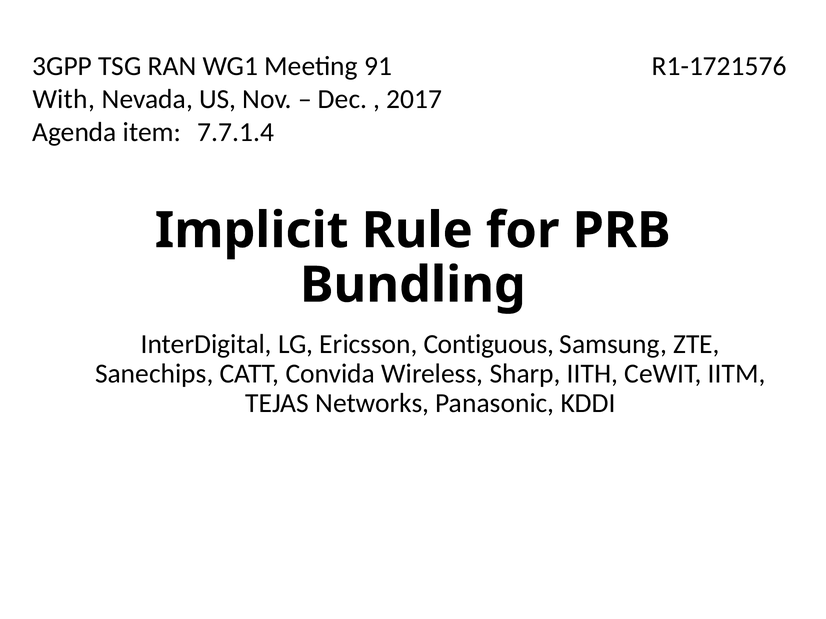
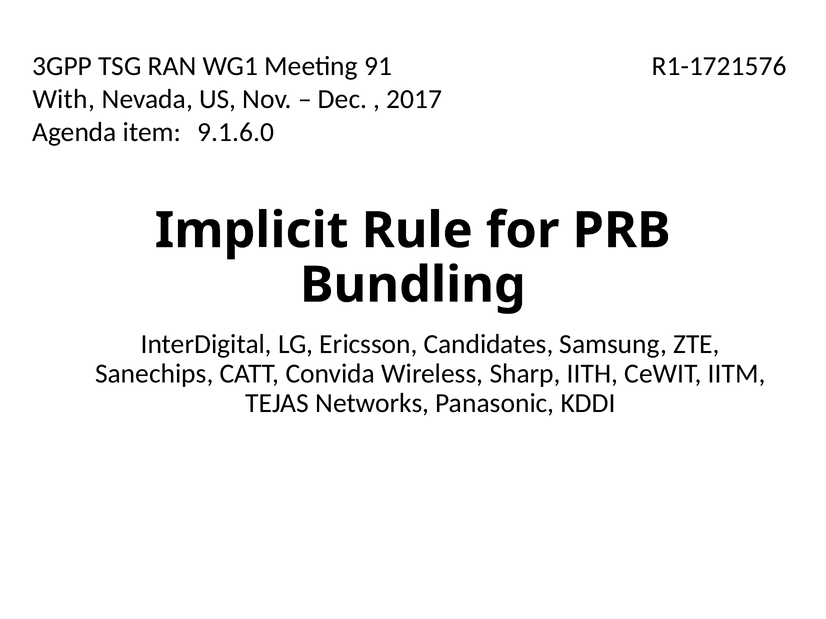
7.7.1.4: 7.7.1.4 -> 9.1.6.0
Contiguous: Contiguous -> Candidates
